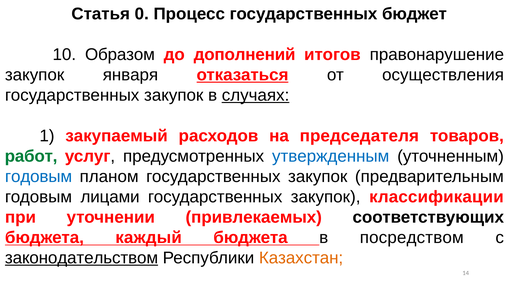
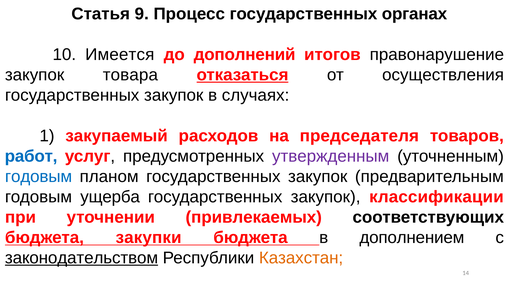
0: 0 -> 9
бюджет: бюджет -> органах
Образом: Образом -> Имеется
января: января -> товара
случаях underline: present -> none
работ colour: green -> blue
утвержденным colour: blue -> purple
лицами: лицами -> ущерба
каждый: каждый -> закупки
посредством: посредством -> дополнением
